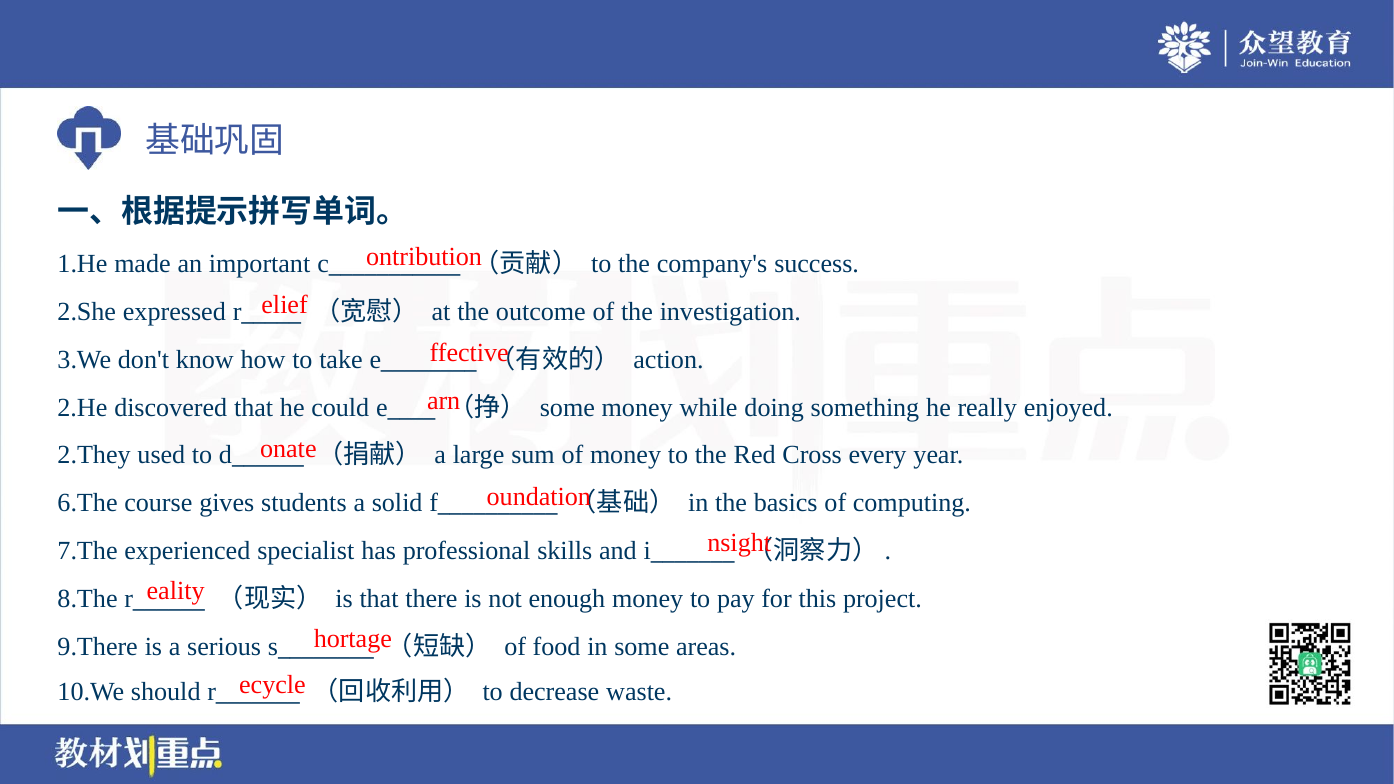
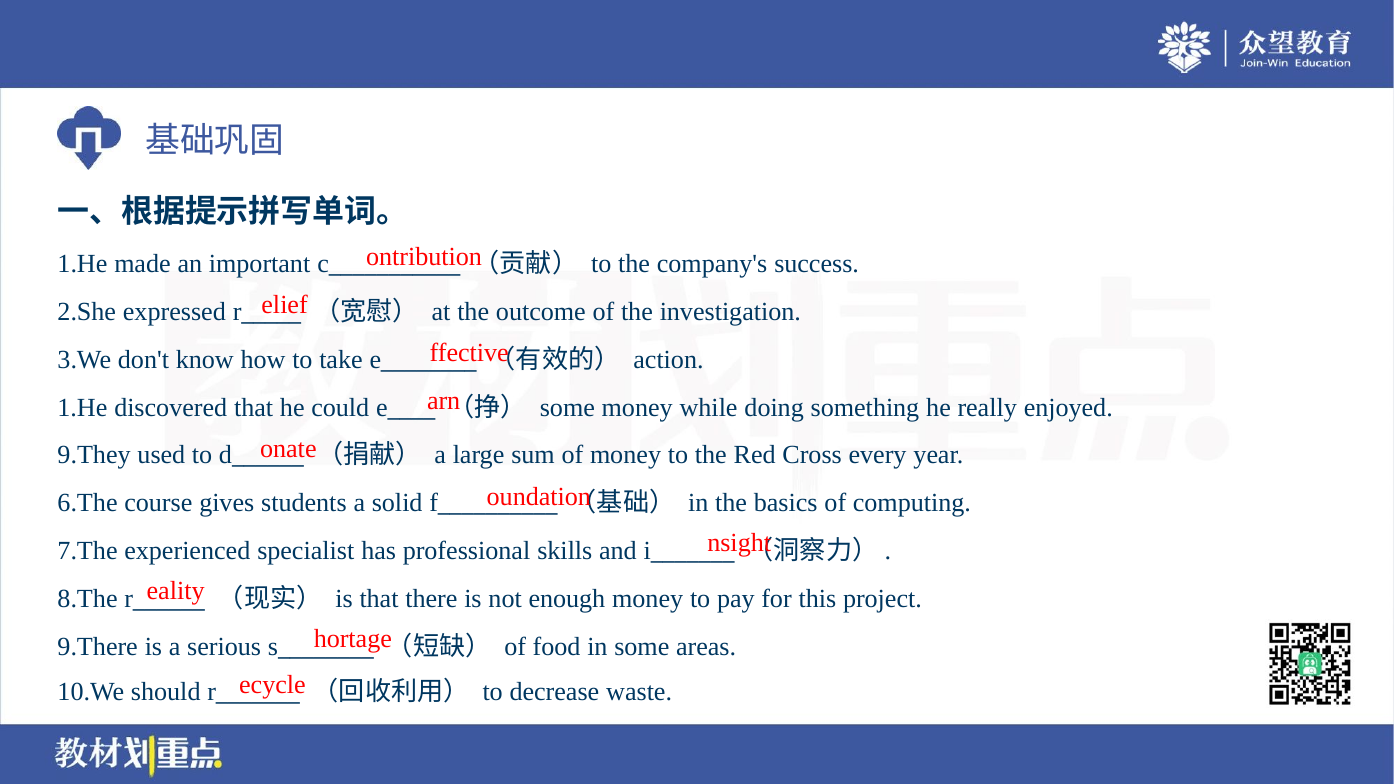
2.He at (82, 407): 2.He -> 1.He
2.They: 2.They -> 9.They
